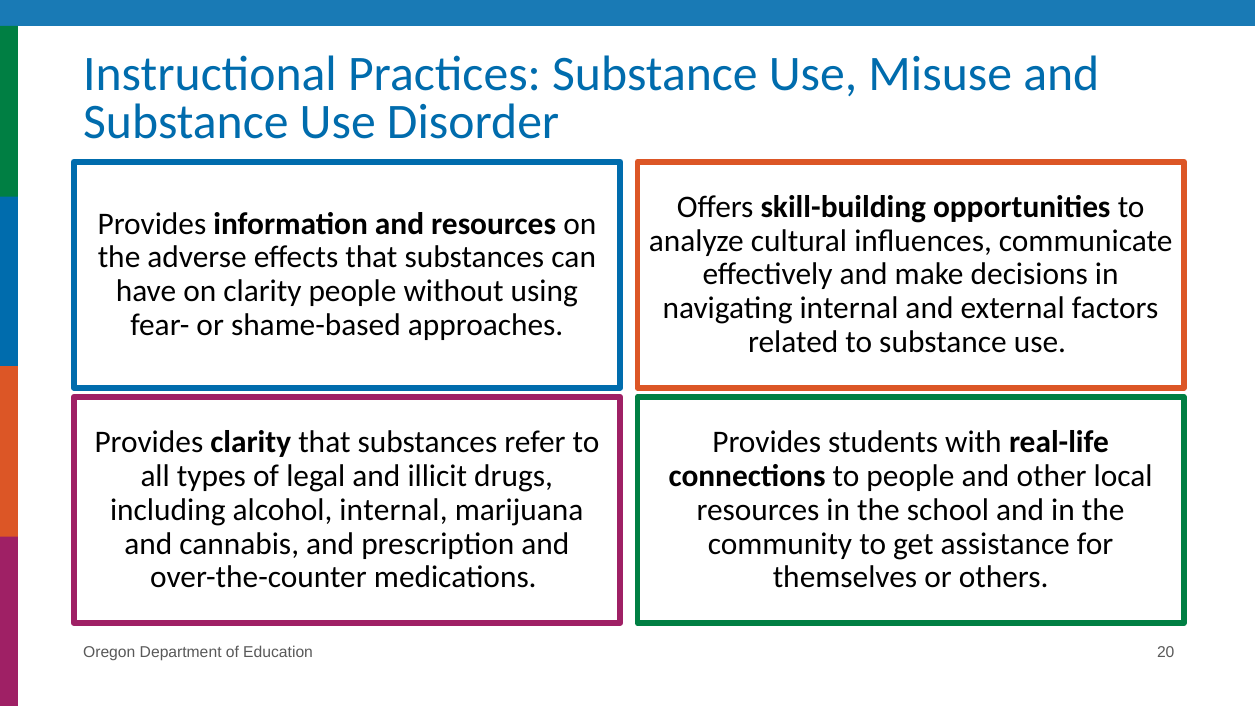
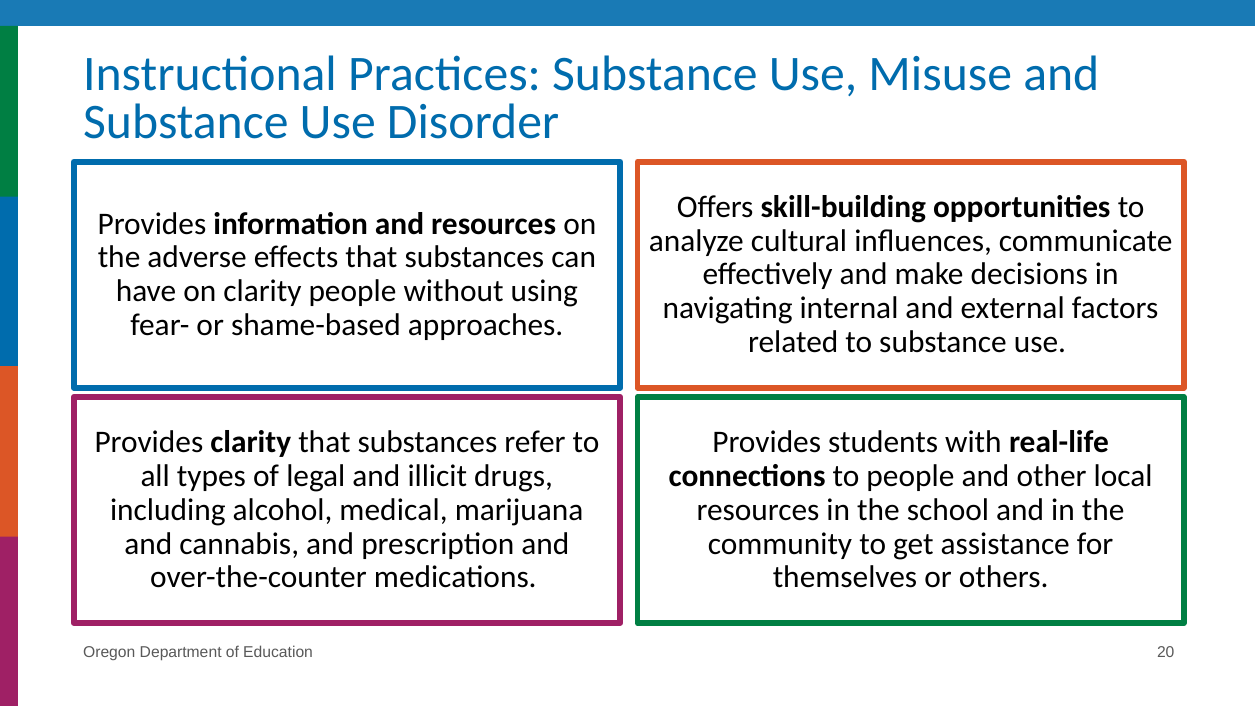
alcohol internal: internal -> medical
